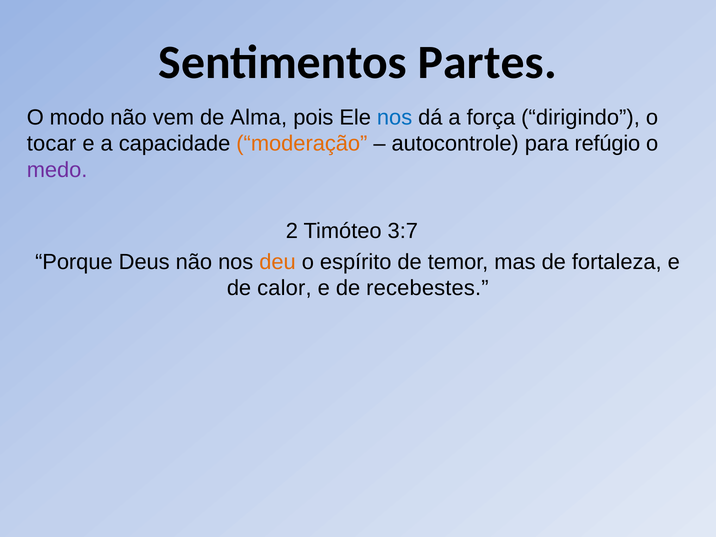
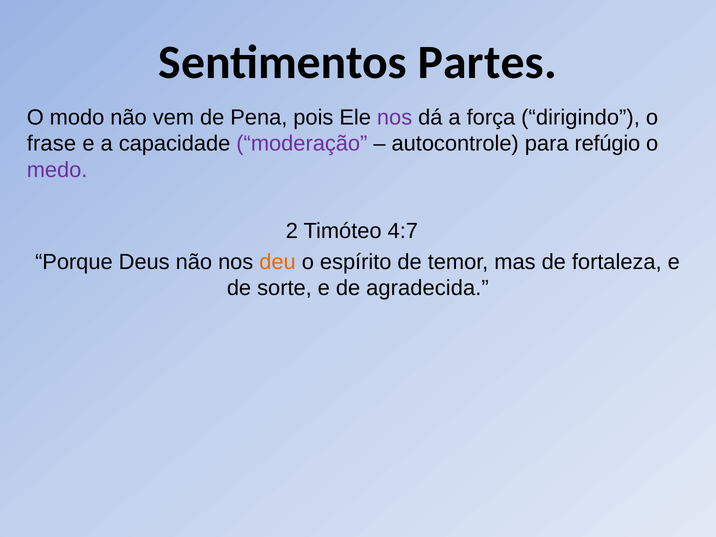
Alma: Alma -> Pena
nos at (395, 118) colour: blue -> purple
tocar: tocar -> frase
moderação colour: orange -> purple
3:7: 3:7 -> 4:7
calor: calor -> sorte
recebestes: recebestes -> agradecida
